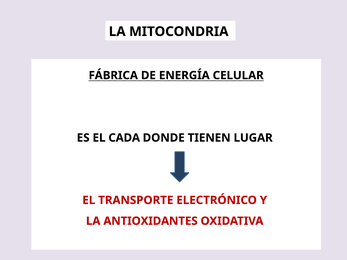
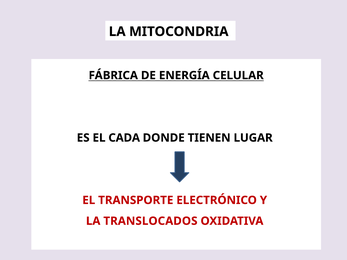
ANTIOXIDANTES: ANTIOXIDANTES -> TRANSLOCADOS
